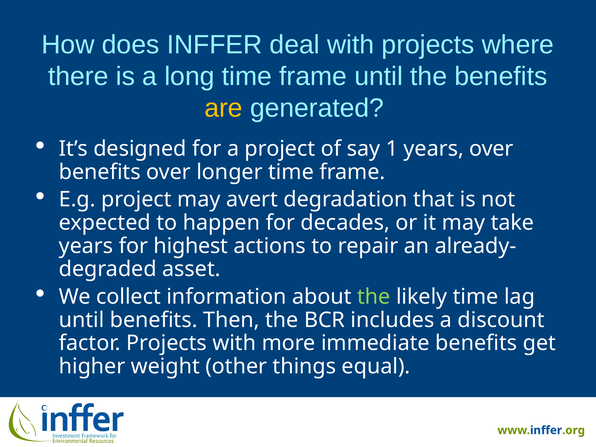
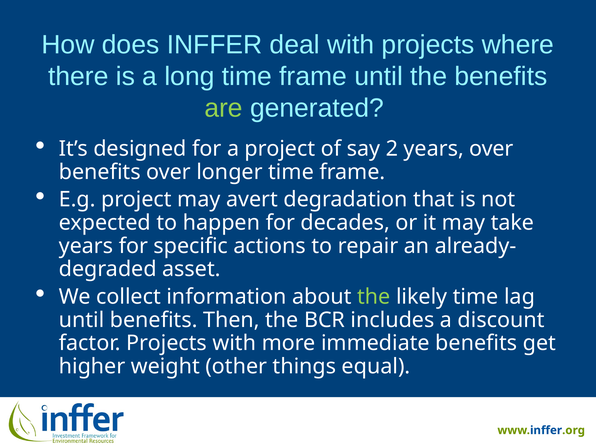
are colour: yellow -> light green
1: 1 -> 2
highest: highest -> specific
